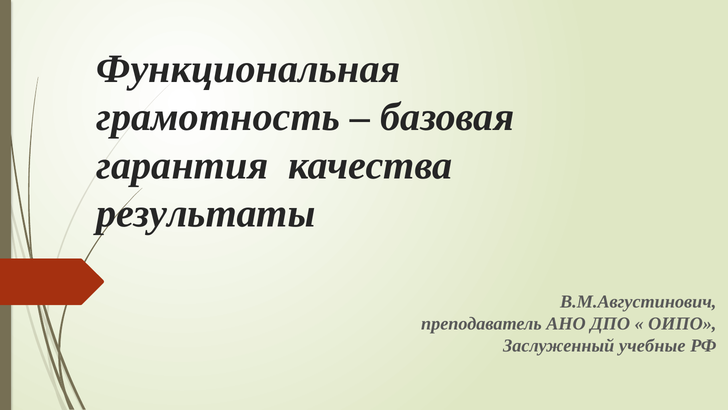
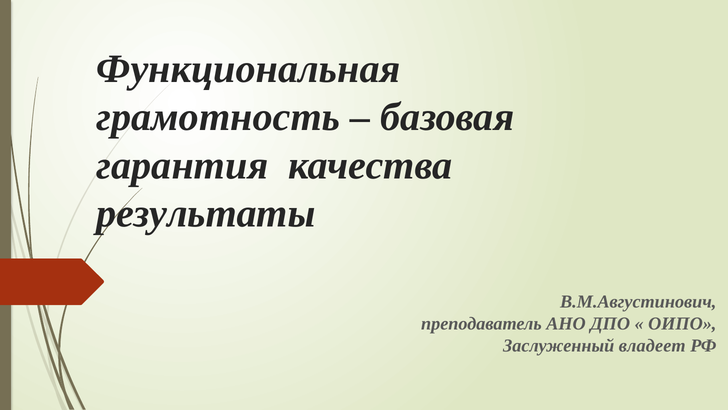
учебные: учебные -> владеет
